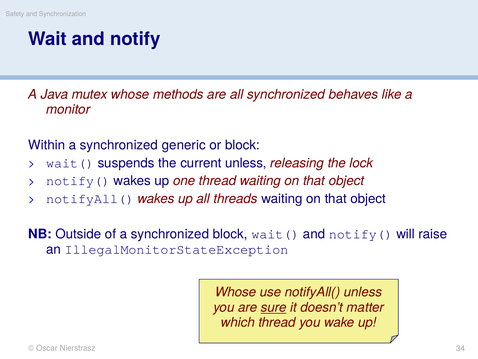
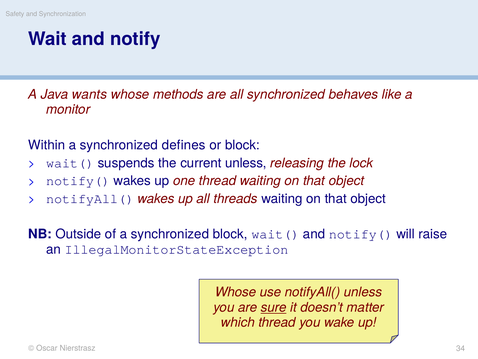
mutex: mutex -> wants
generic: generic -> defines
